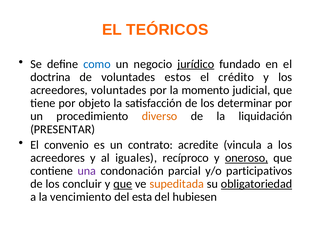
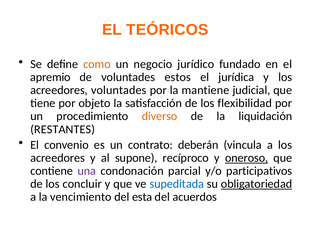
como colour: blue -> orange
jurídico underline: present -> none
doctrina: doctrina -> apremio
crédito: crédito -> jurídica
momento: momento -> mantiene
determinar: determinar -> flexibilidad
PRESENTAR: PRESENTAR -> RESTANTES
acredite: acredite -> deberán
iguales: iguales -> supone
que at (123, 184) underline: present -> none
supeditada colour: orange -> blue
hubiesen: hubiesen -> acuerdos
